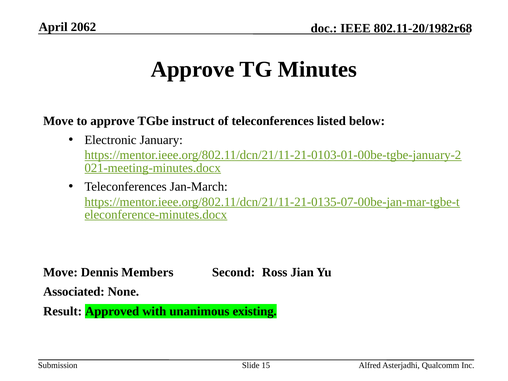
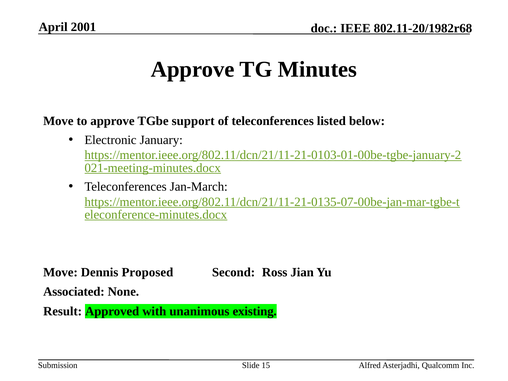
2062: 2062 -> 2001
instruct: instruct -> support
Members: Members -> Proposed
